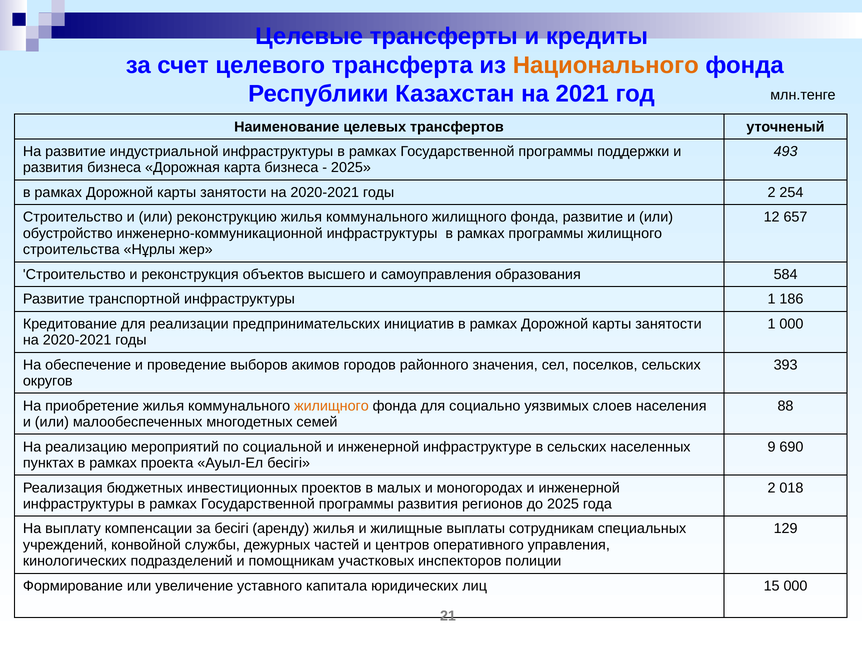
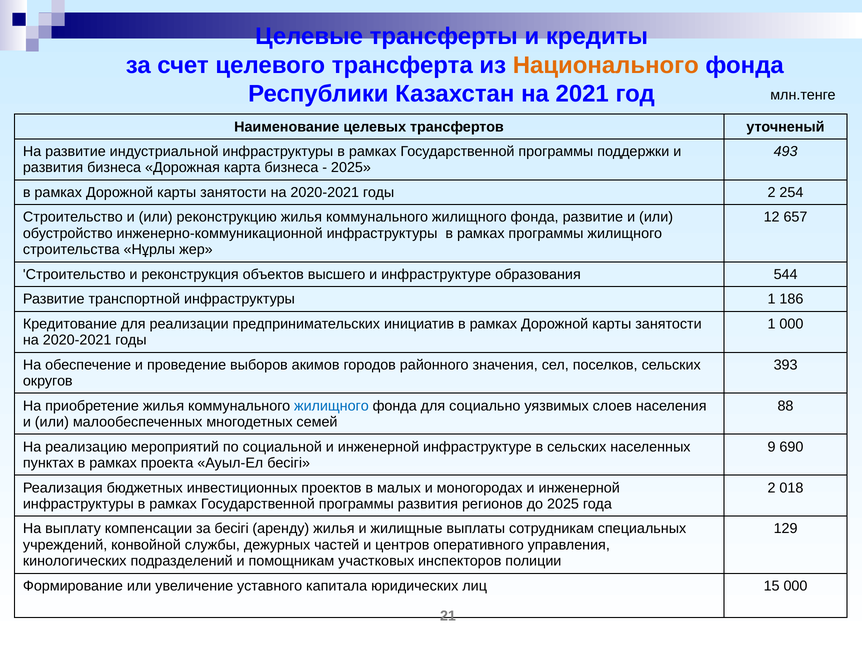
и самоуправления: самоуправления -> инфраструктуре
584: 584 -> 544
жилищного at (331, 406) colour: orange -> blue
